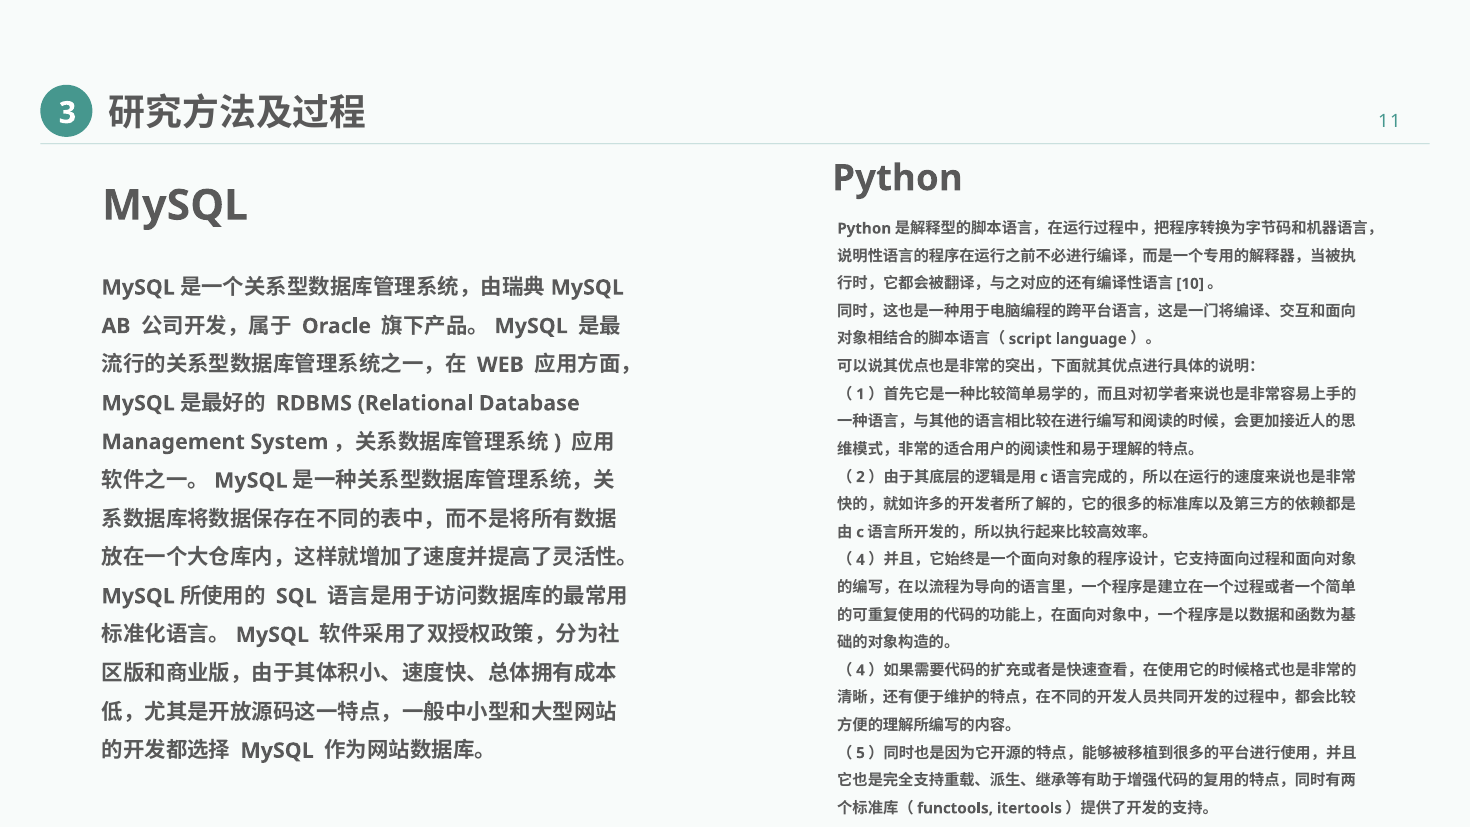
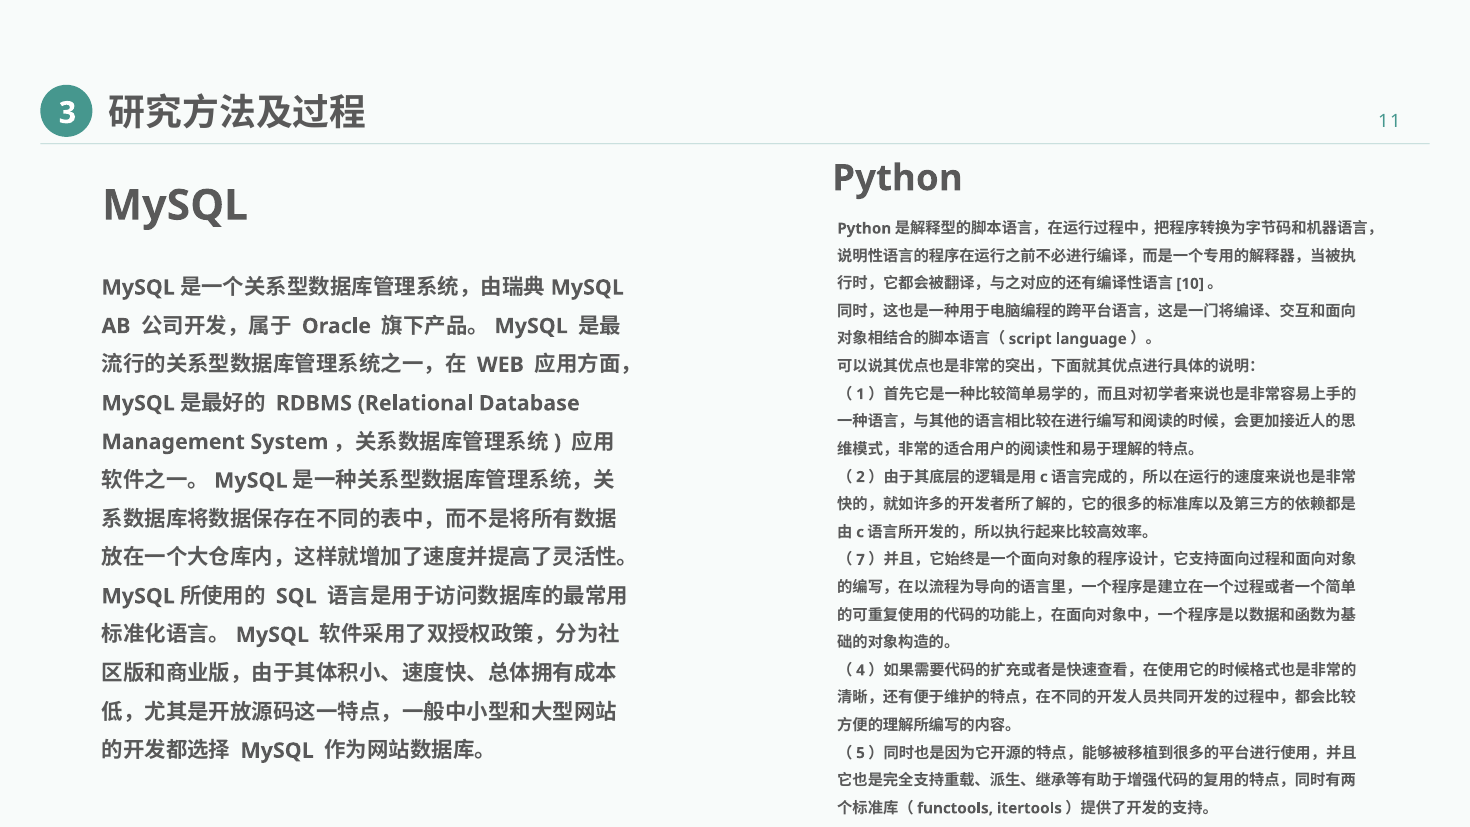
4 at (861, 560): 4 -> 7
